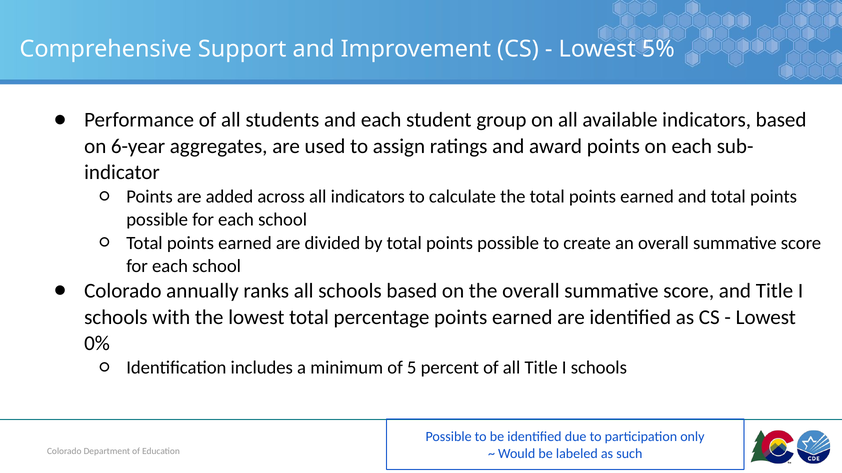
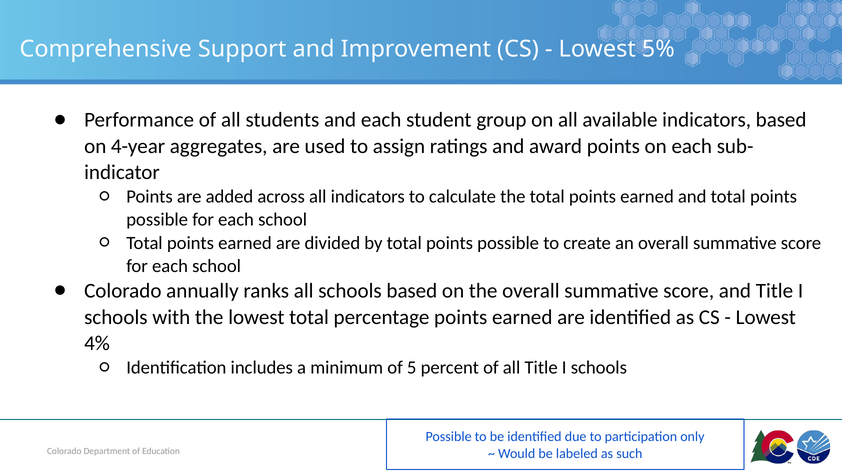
6-year: 6-year -> 4-year
0%: 0% -> 4%
